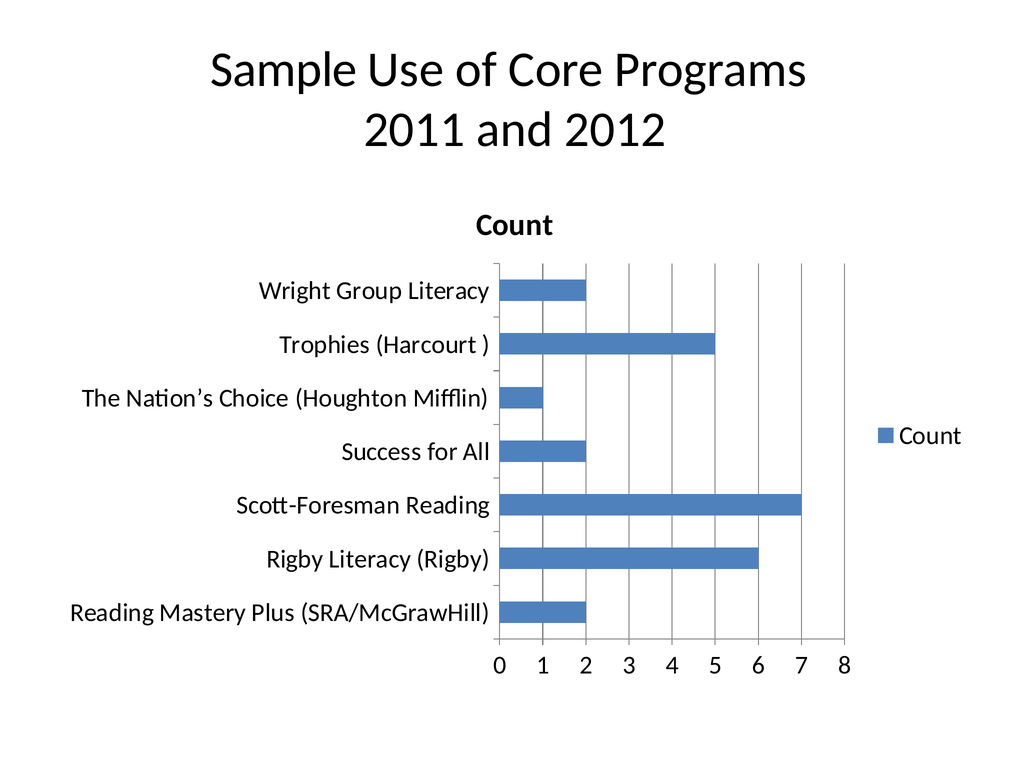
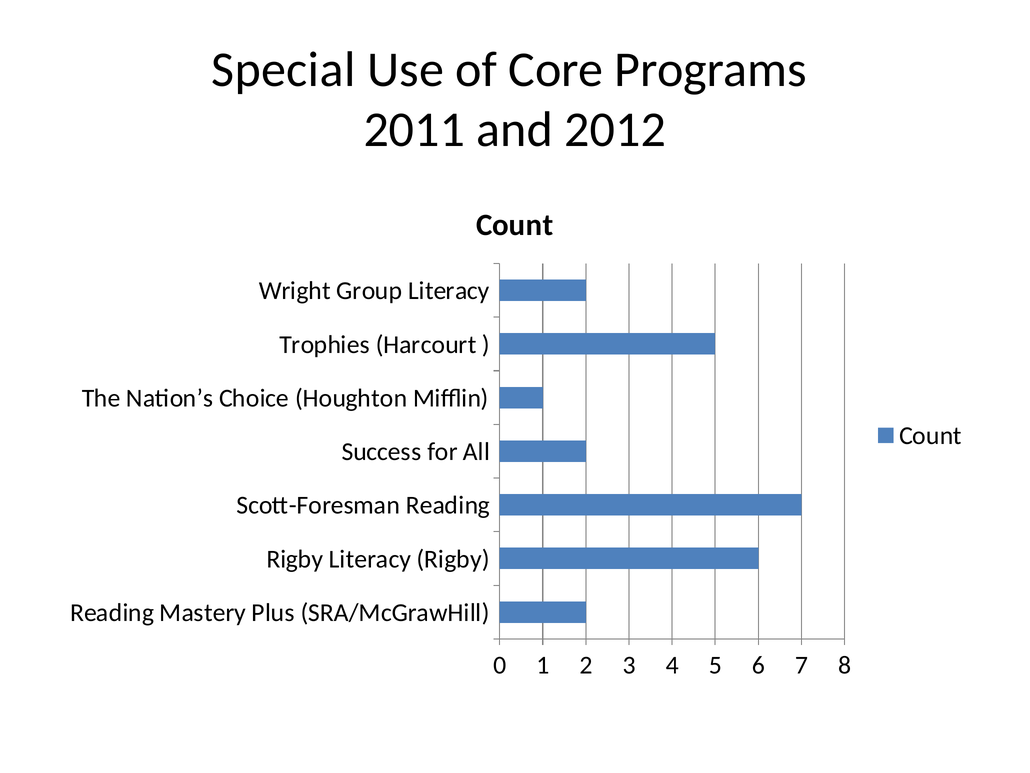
Sample: Sample -> Special
